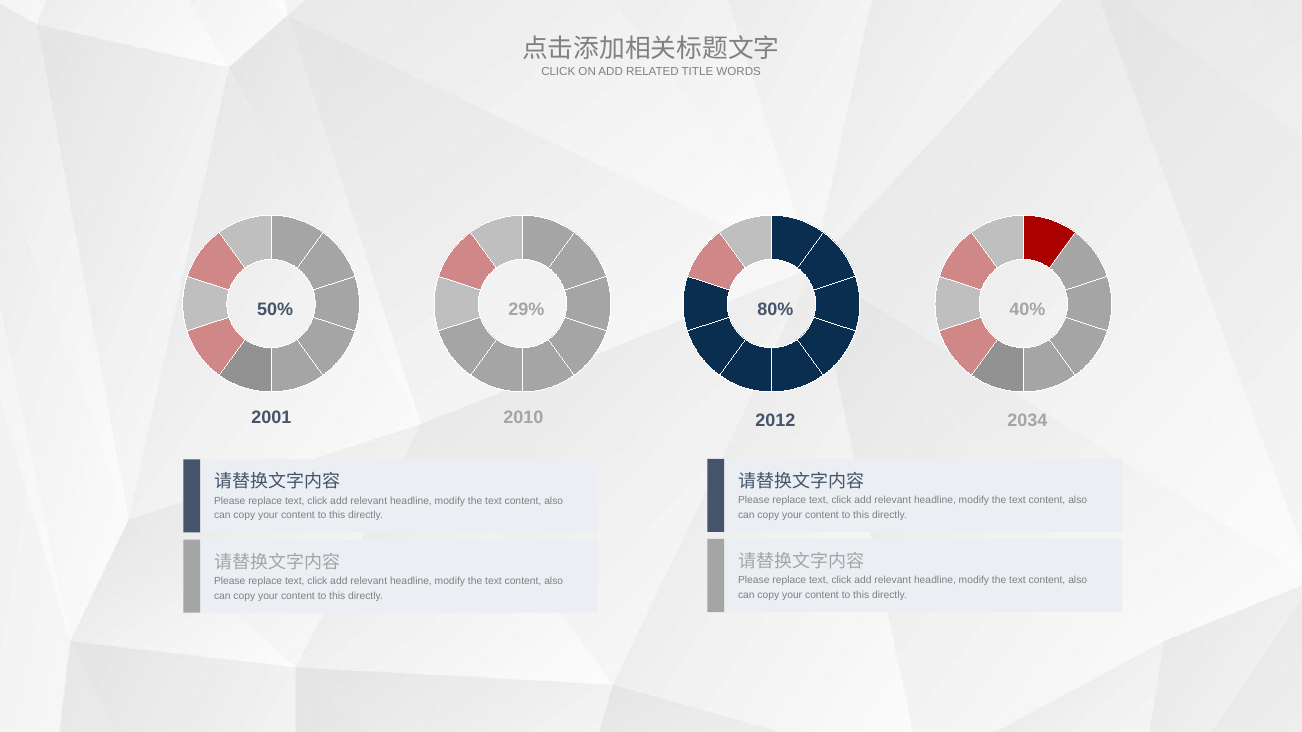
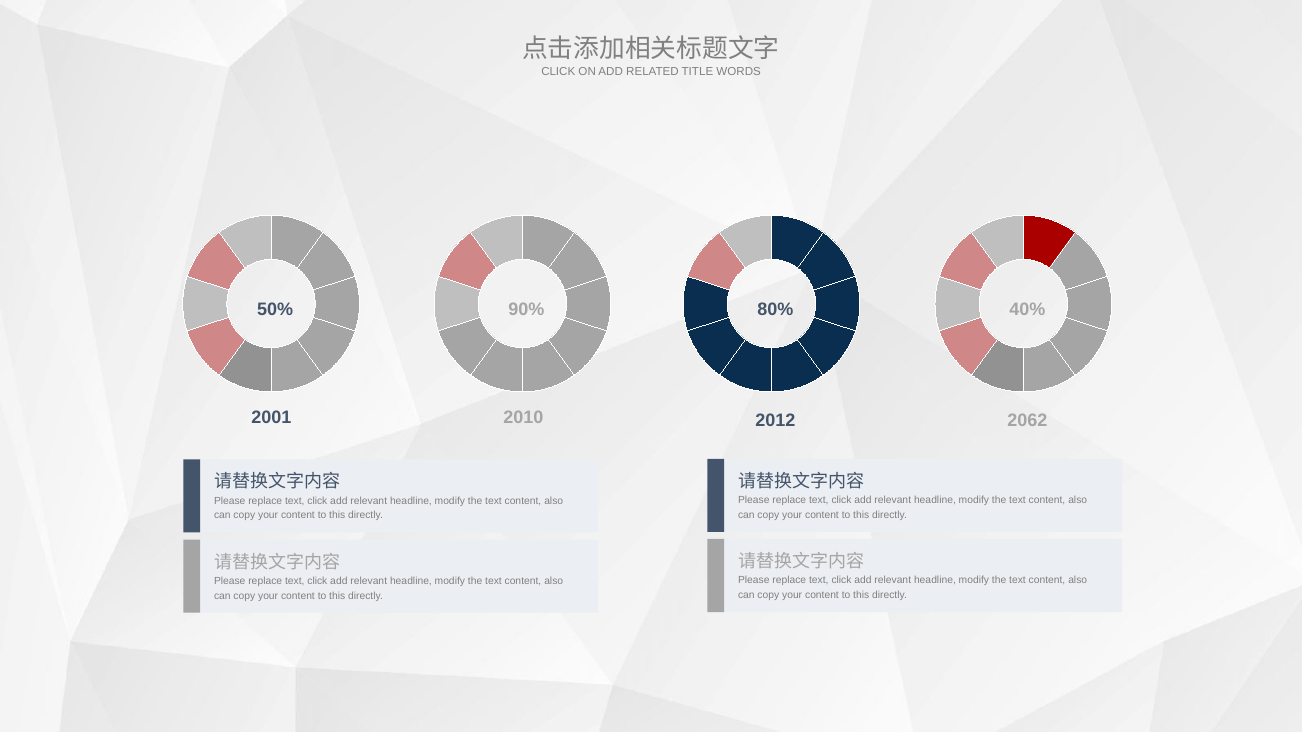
29%: 29% -> 90%
2034: 2034 -> 2062
